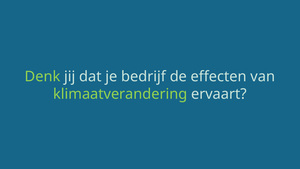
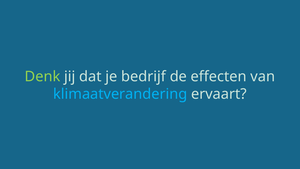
klimaatverandering colour: light green -> light blue
